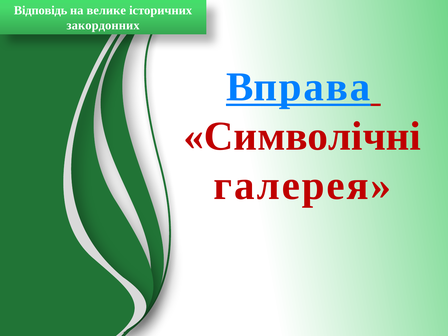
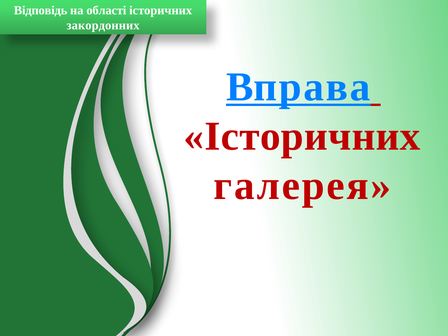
велике: велике -> області
Символічні at (302, 136): Символічні -> Історичних
